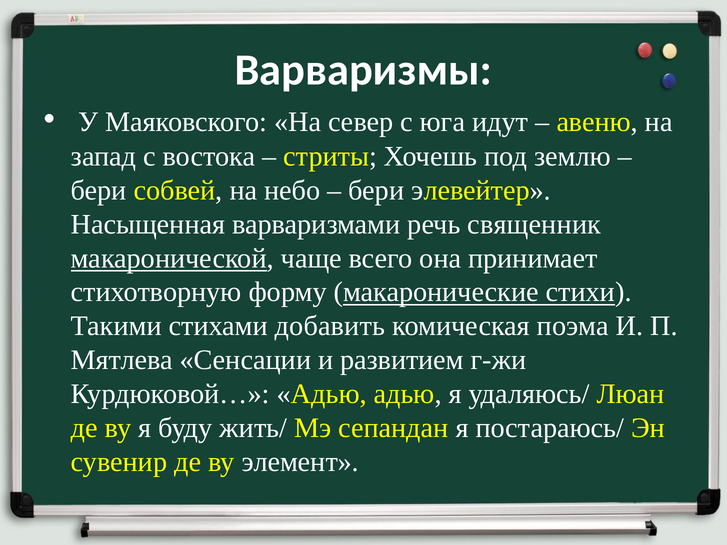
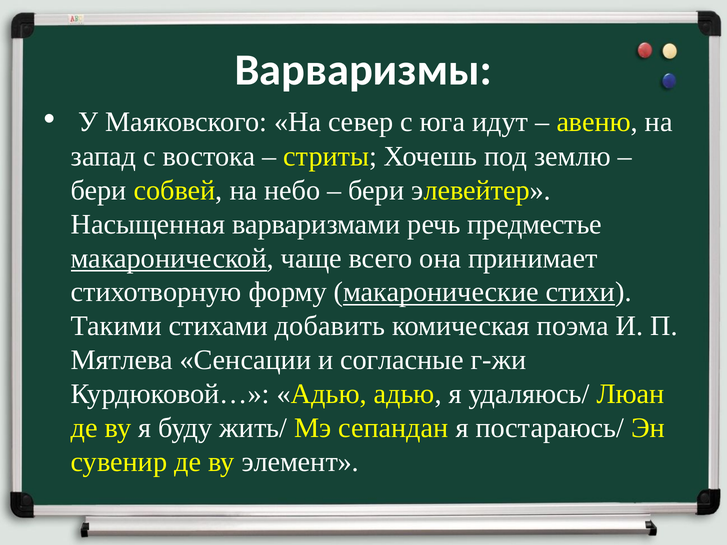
священник: священник -> предместье
развитием: развитием -> согласные
